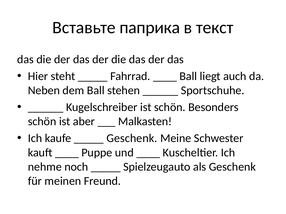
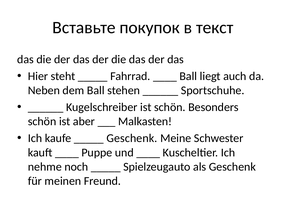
паприка: паприка -> покупок
